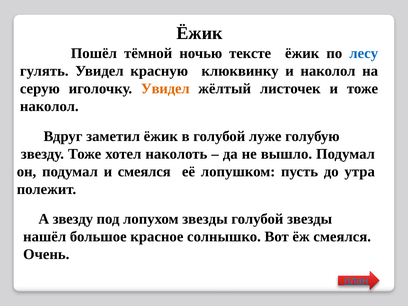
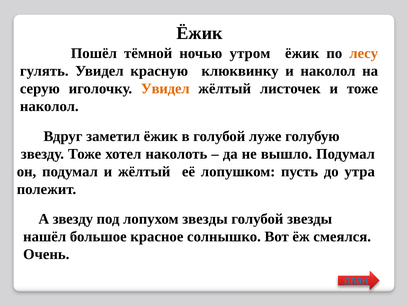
тексте: тексте -> утром
лесу colour: blue -> orange
и смеялся: смеялся -> жёлтый
